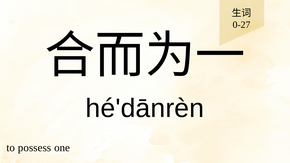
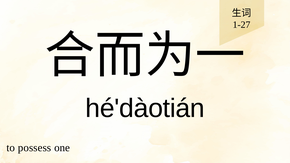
0-27: 0-27 -> 1-27
hé'dānrèn: hé'dānrèn -> hé'dàotián
